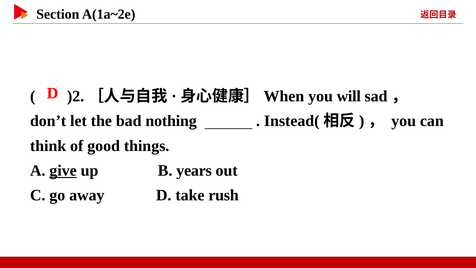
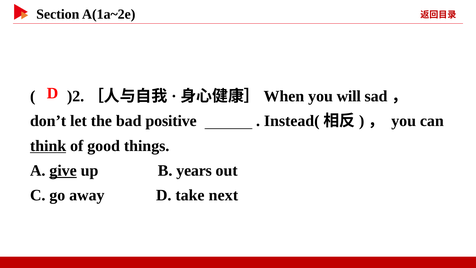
nothing: nothing -> positive
think underline: none -> present
rush: rush -> next
